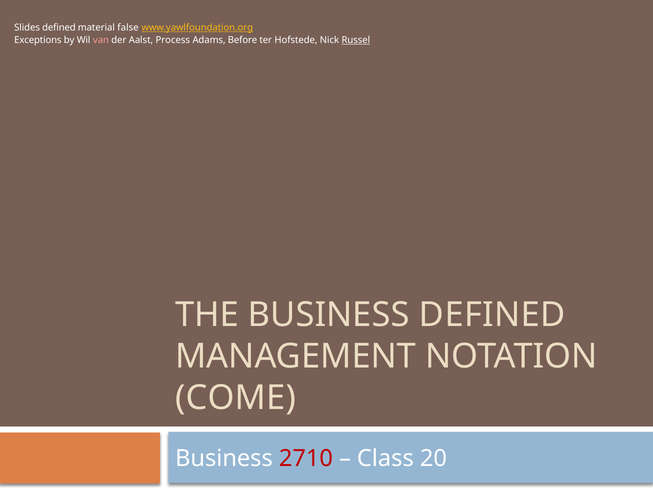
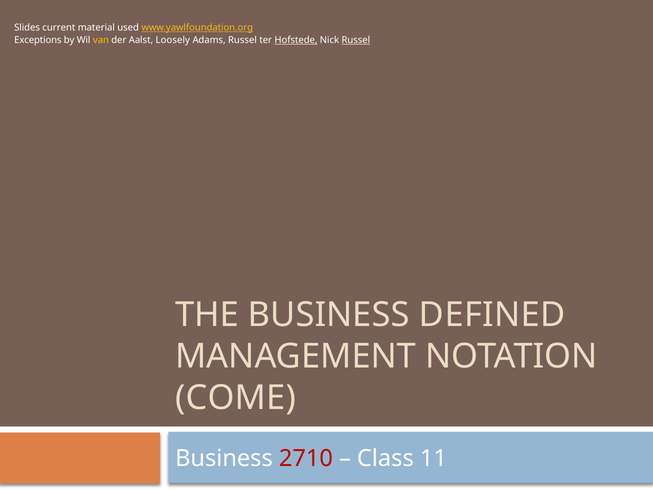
Slides defined: defined -> current
false: false -> used
van colour: pink -> yellow
Process: Process -> Loosely
Adams Before: Before -> Russel
Hofstede underline: none -> present
20: 20 -> 11
